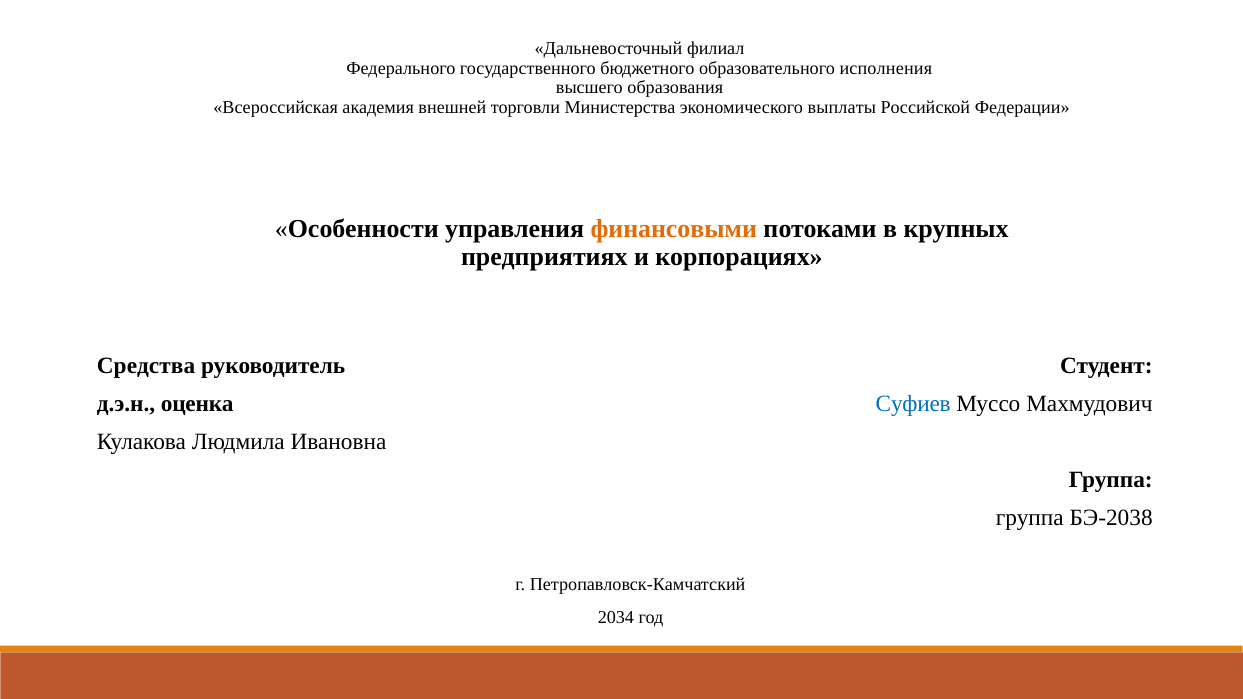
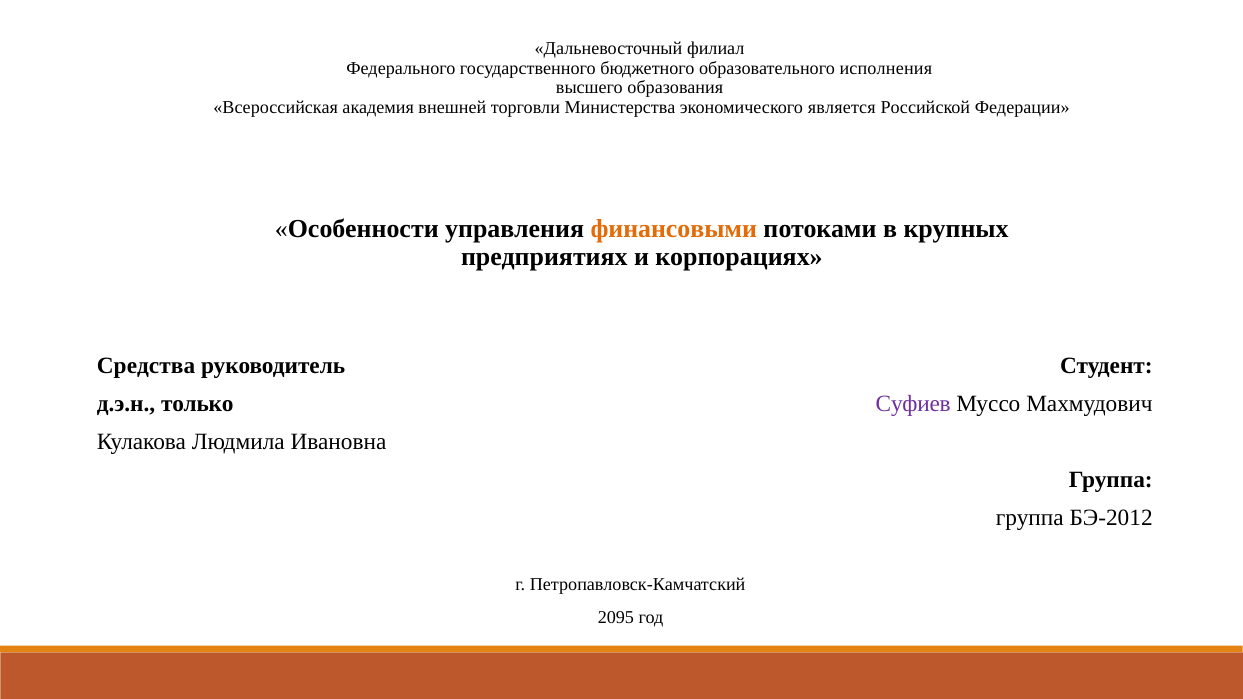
выплаты: выплаты -> является
оценка: оценка -> только
Суфиев colour: blue -> purple
БЭ-2038: БЭ-2038 -> БЭ-2012
2034: 2034 -> 2095
